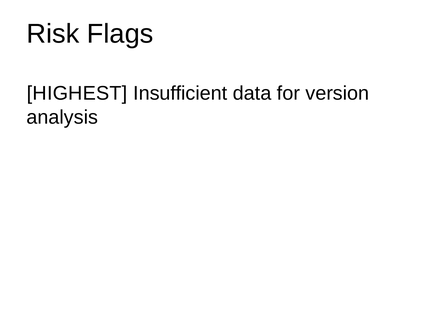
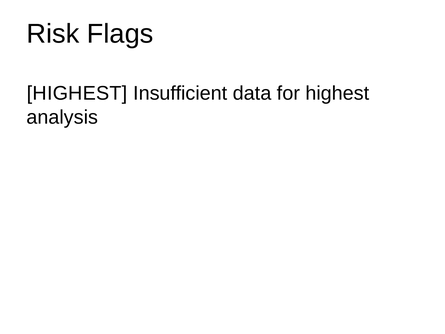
for version: version -> highest
